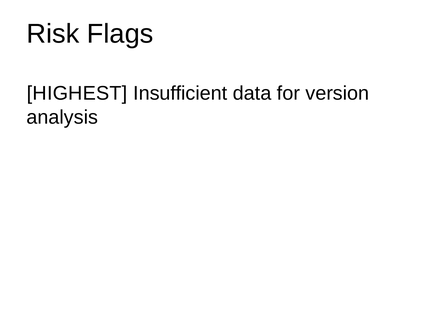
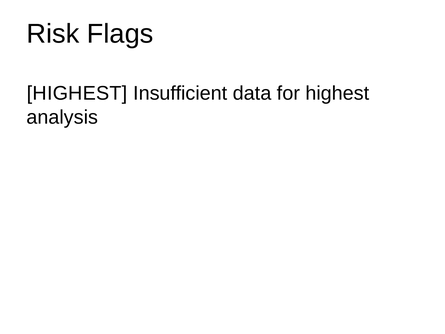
for version: version -> highest
